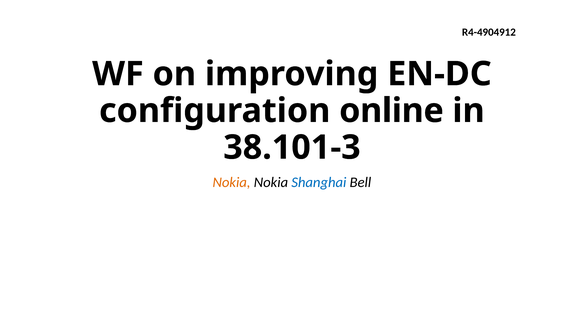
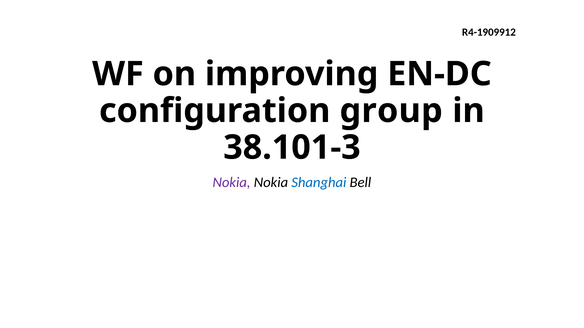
R4-4904912: R4-4904912 -> R4-1909912
online: online -> group
Nokia at (232, 183) colour: orange -> purple
